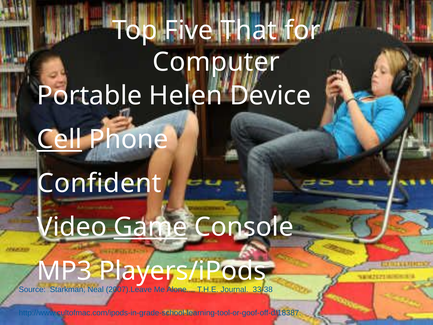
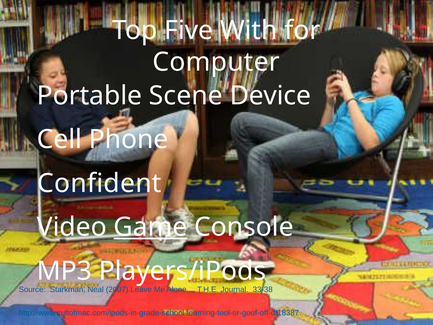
That: That -> With
Helen: Helen -> Scene
Cell underline: present -> none
